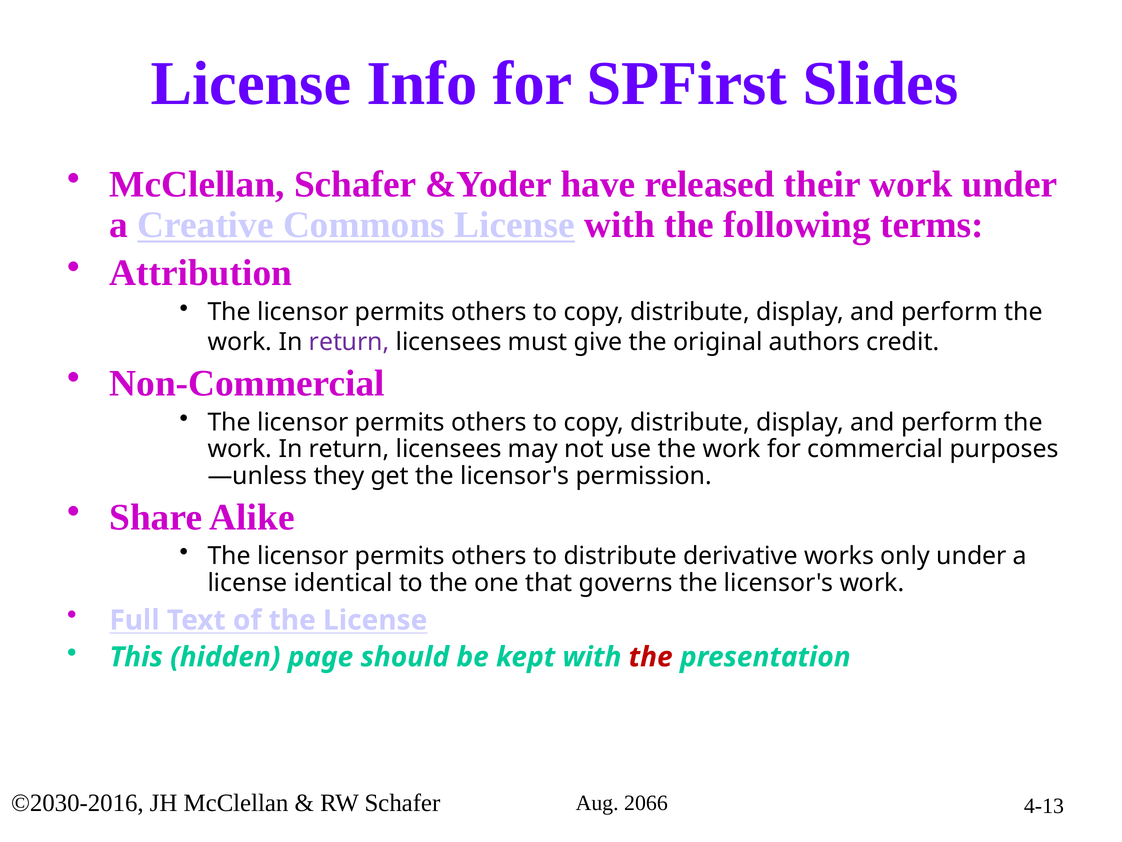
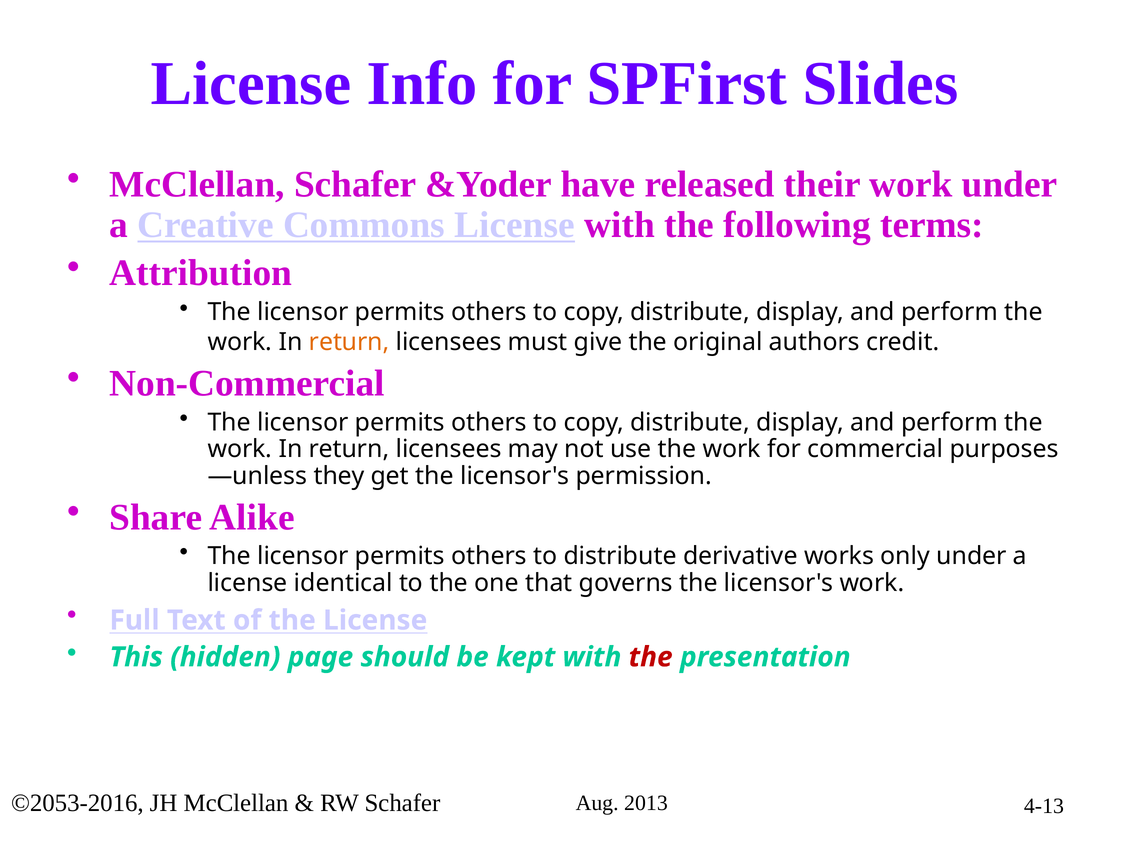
return at (349, 342) colour: purple -> orange
©2030-2016: ©2030-2016 -> ©2053-2016
2066: 2066 -> 2013
